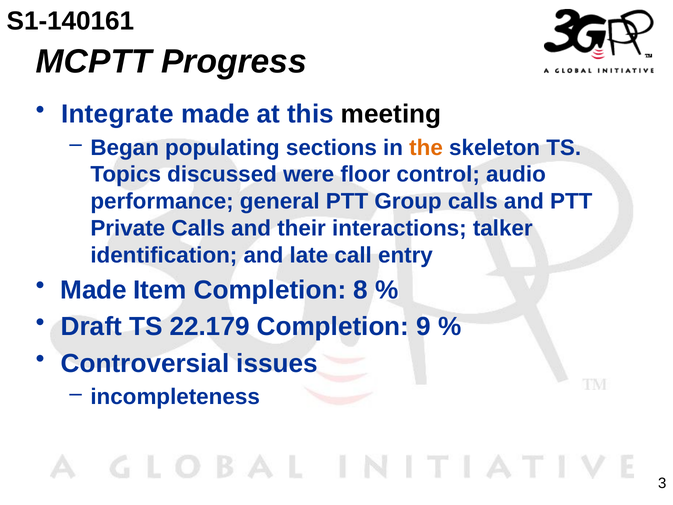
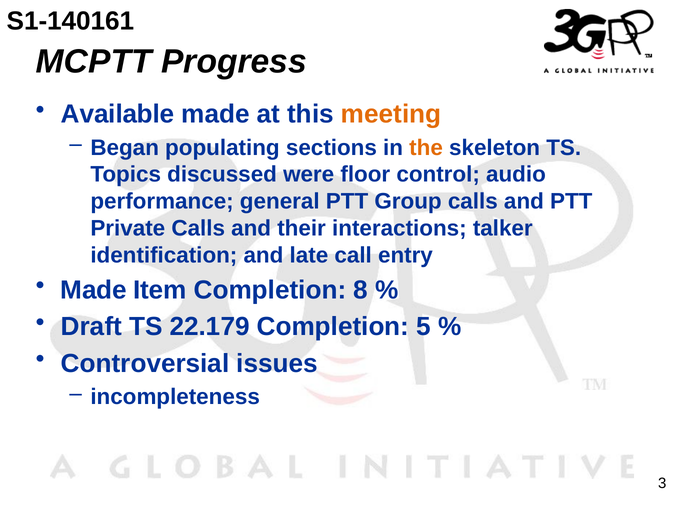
Integrate: Integrate -> Available
meeting colour: black -> orange
9: 9 -> 5
